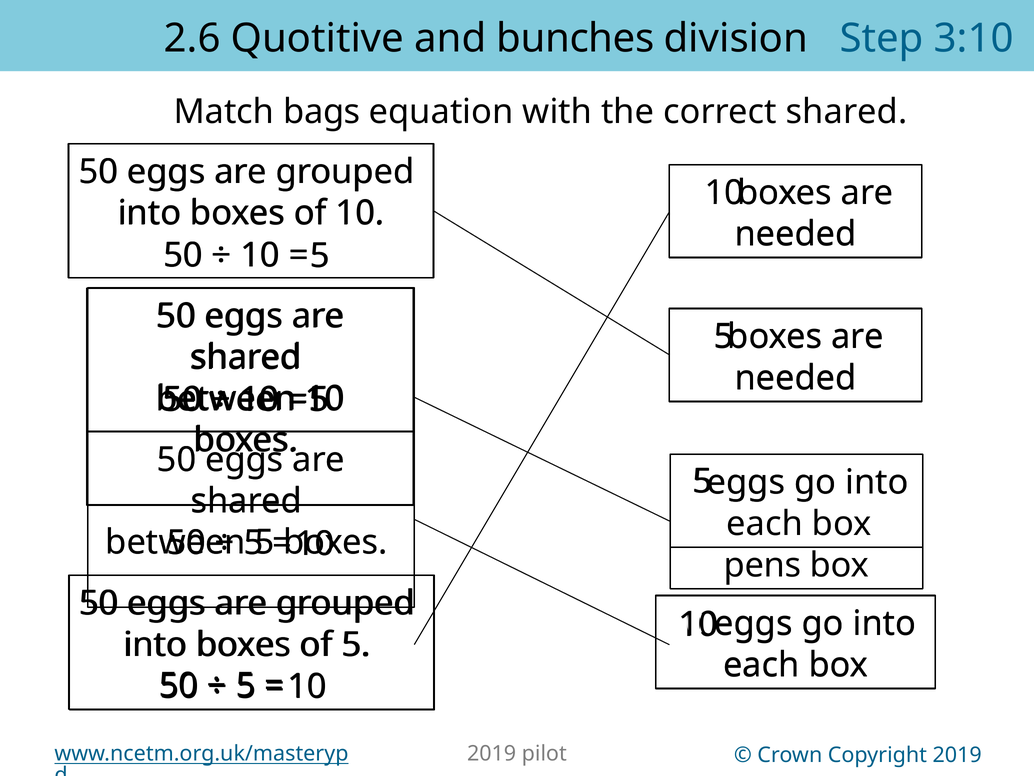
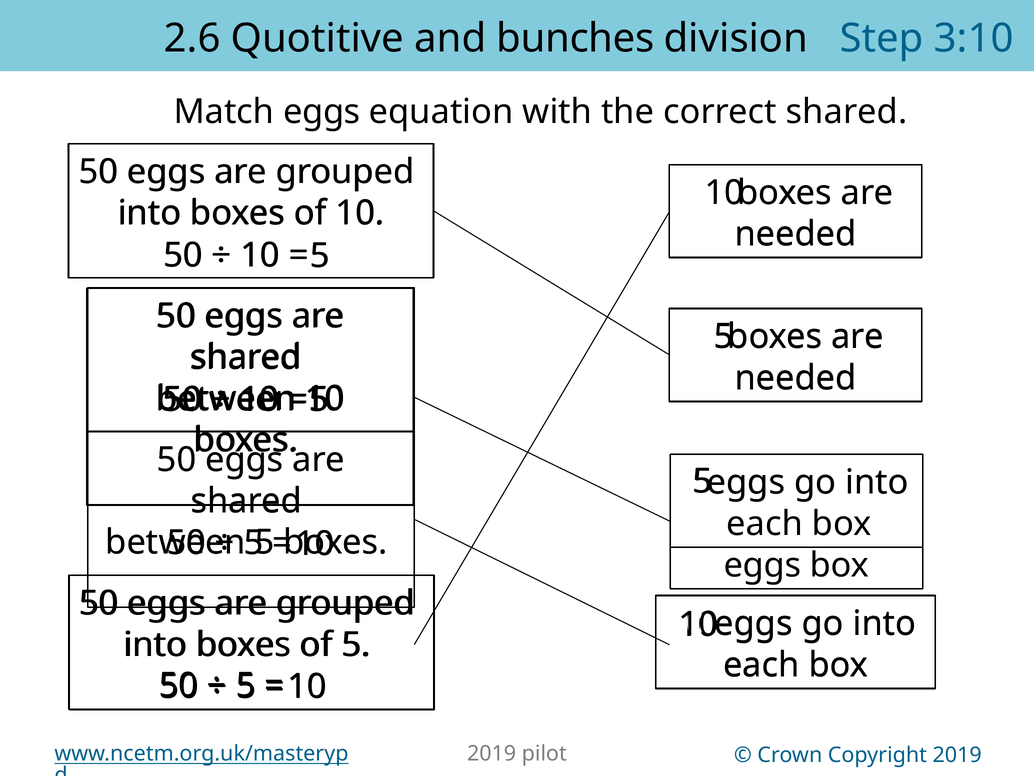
Match bags: bags -> eggs
pens at (763, 565): pens -> eggs
